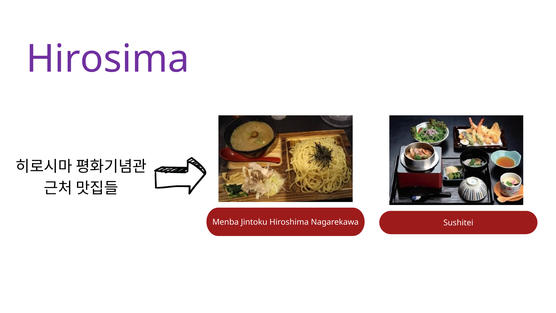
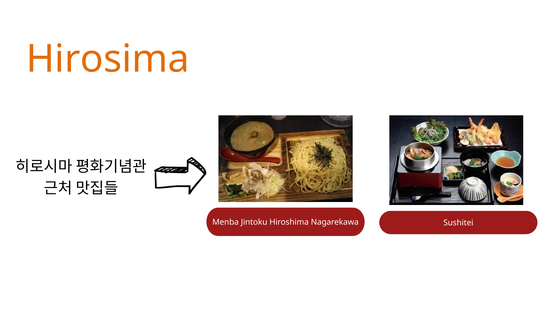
Hirosima colour: purple -> orange
